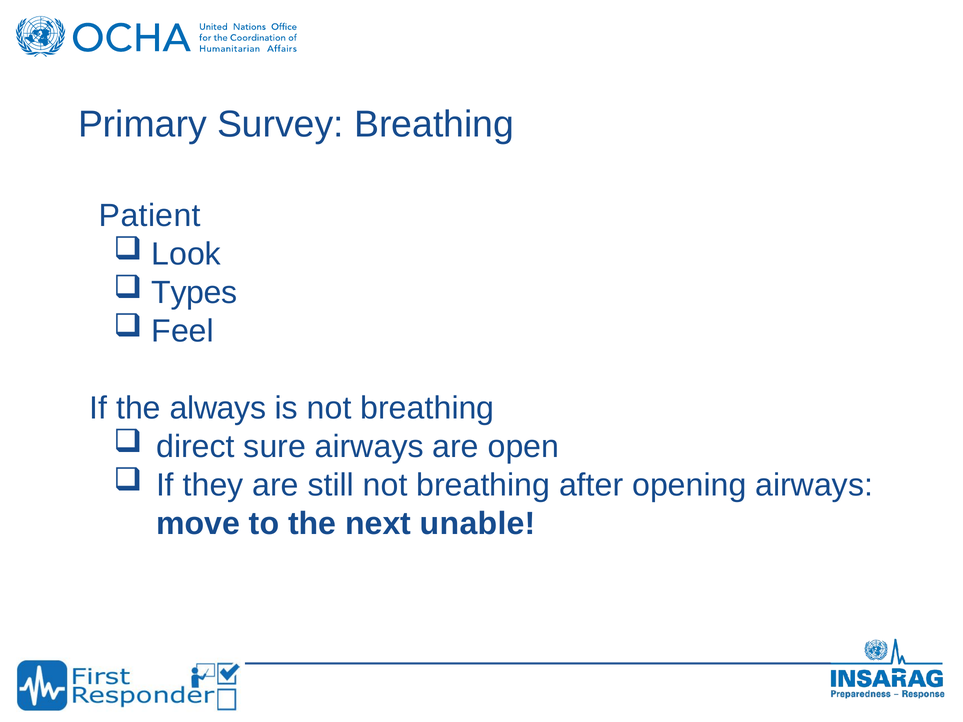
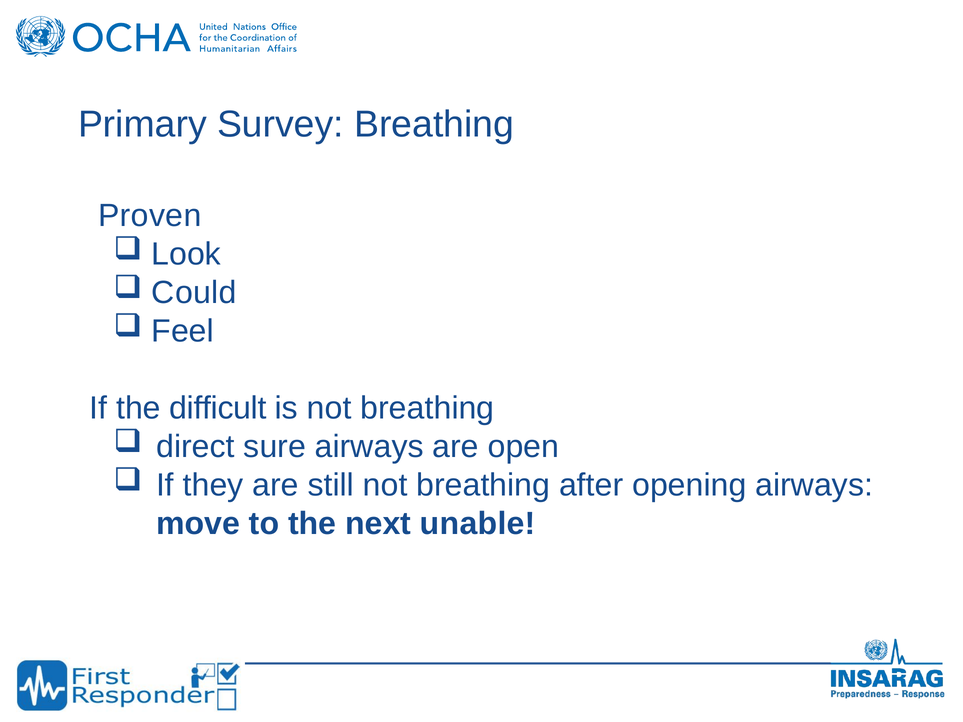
Patient: Patient -> Proven
Types: Types -> Could
always: always -> difficult
